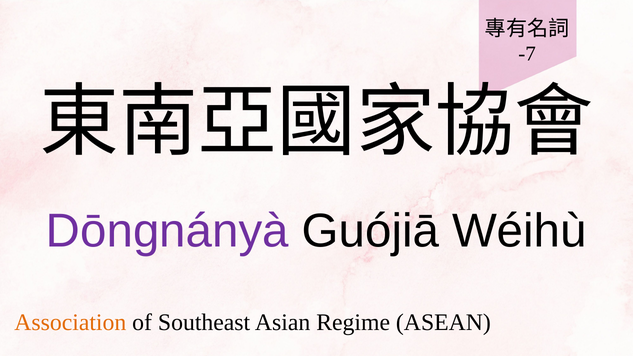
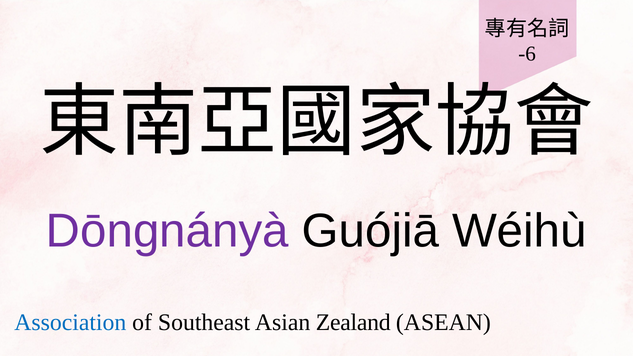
-7: -7 -> -6
Association colour: orange -> blue
Regime: Regime -> Zealand
